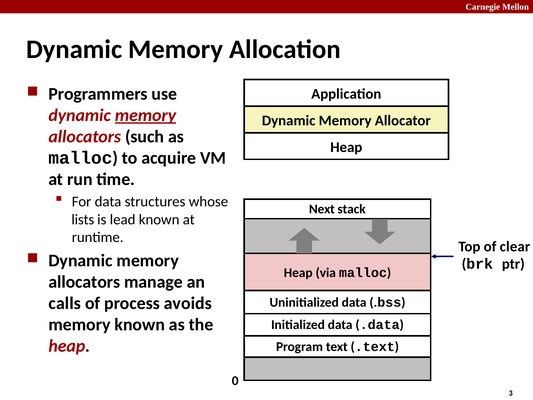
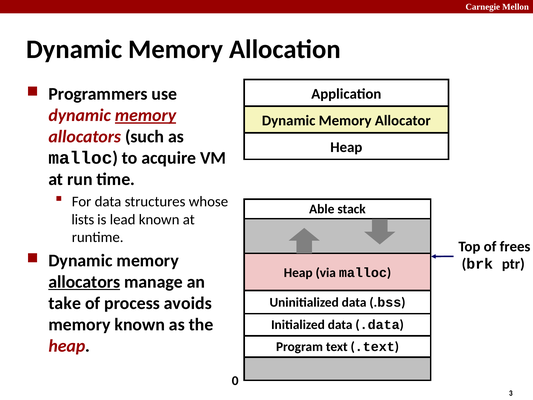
Next: Next -> Able
clear: clear -> frees
allocators at (84, 282) underline: none -> present
calls: calls -> take
